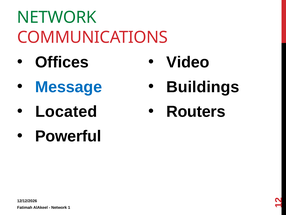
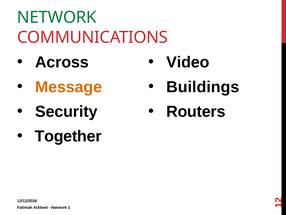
Offices: Offices -> Across
Message colour: blue -> orange
Located: Located -> Security
Powerful: Powerful -> Together
